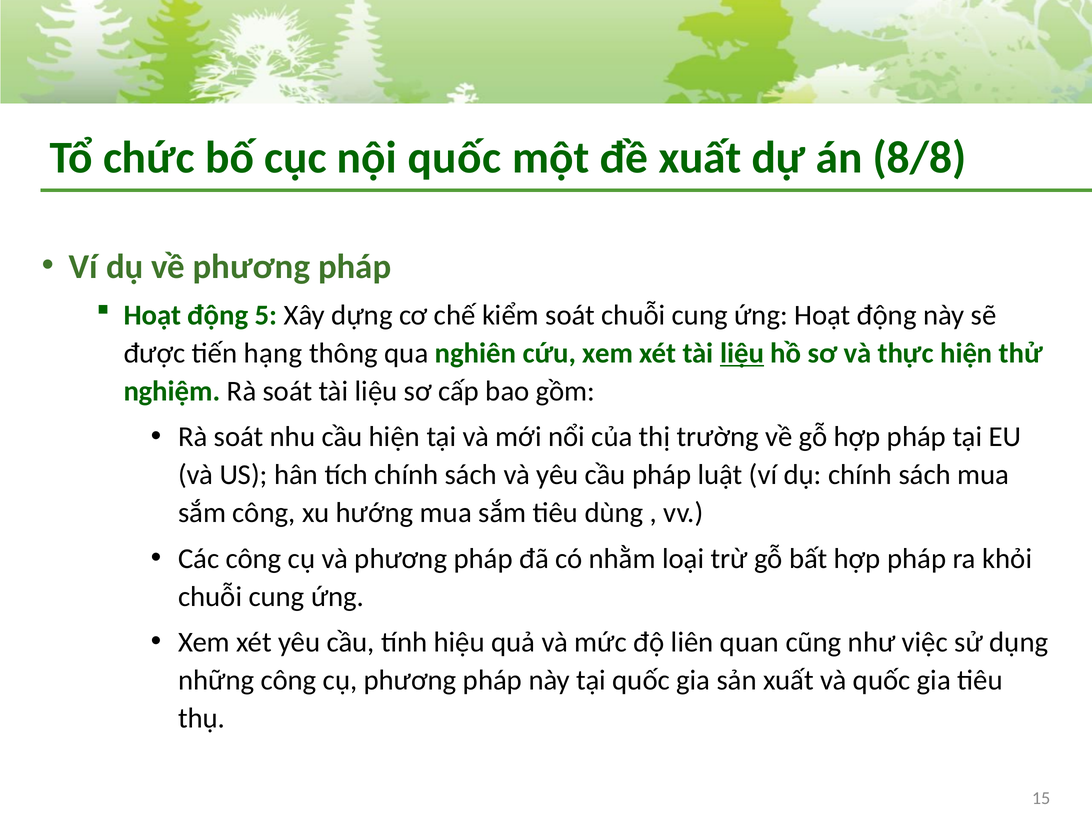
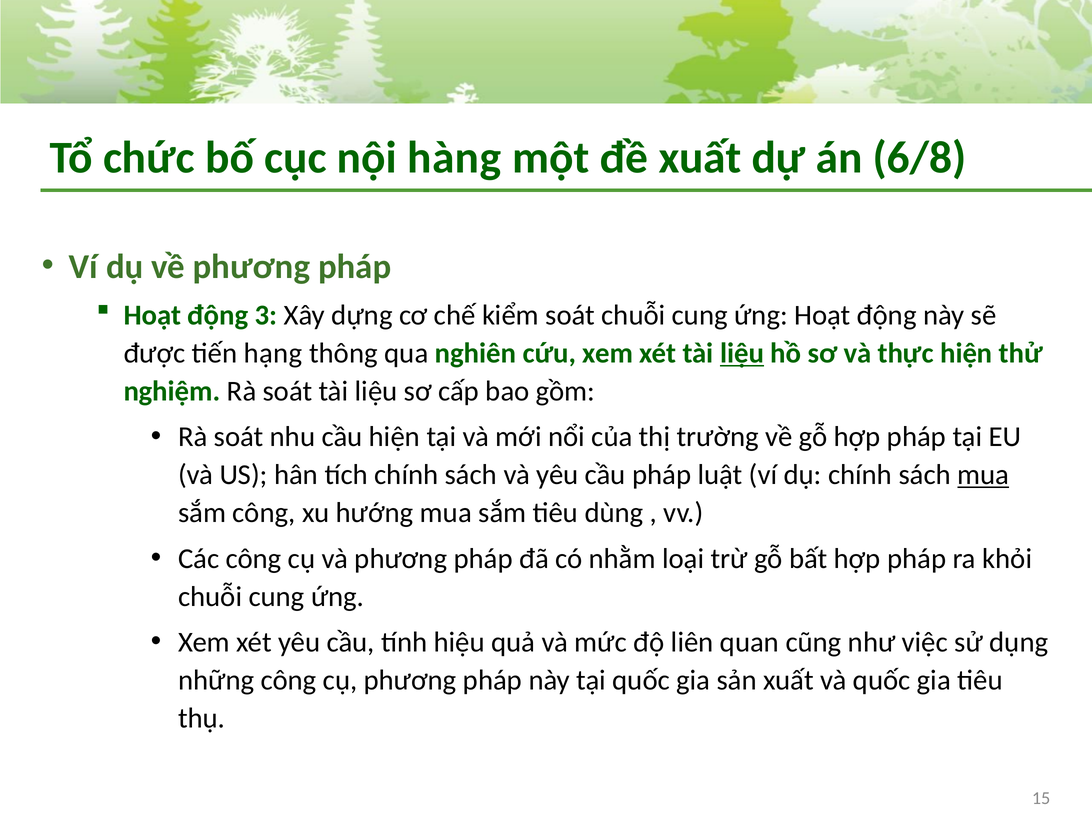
nội quốc: quốc -> hàng
8/8: 8/8 -> 6/8
5: 5 -> 3
mua at (983, 475) underline: none -> present
